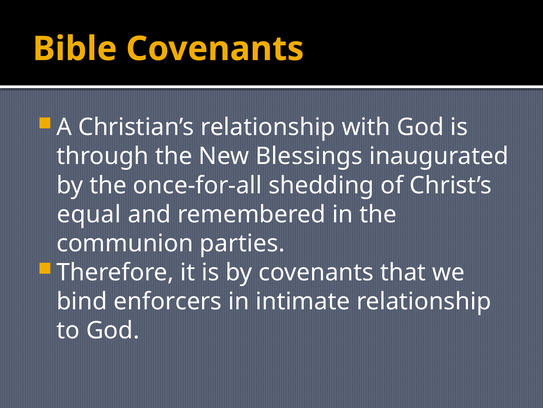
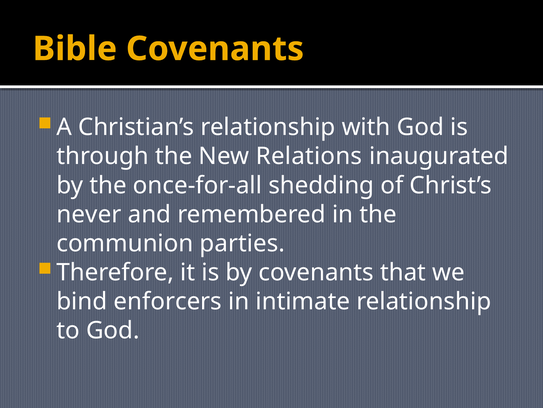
Blessings: Blessings -> Relations
equal: equal -> never
